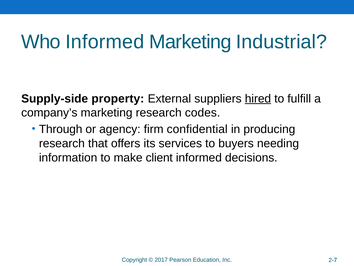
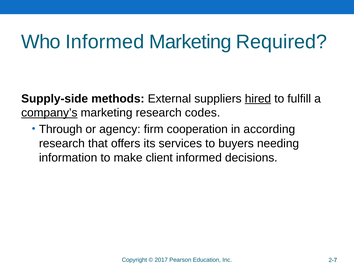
Industrial: Industrial -> Required
property: property -> methods
company’s underline: none -> present
confidential: confidential -> cooperation
producing: producing -> according
